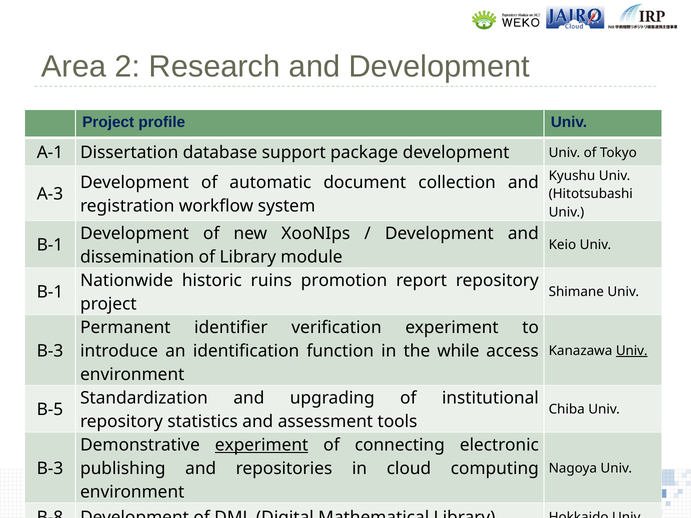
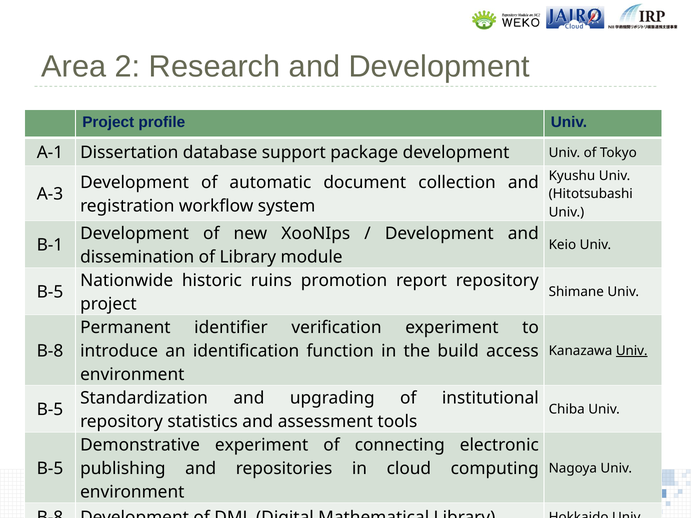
B-1 at (50, 292): B-1 -> B-5
B-3 at (50, 351): B-3 -> B-8
while: while -> build
experiment at (262, 445) underline: present -> none
B-3 at (50, 469): B-3 -> B-5
